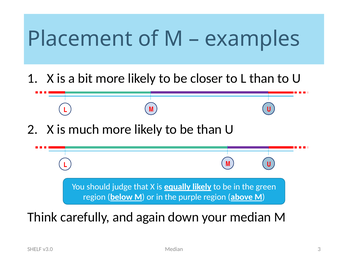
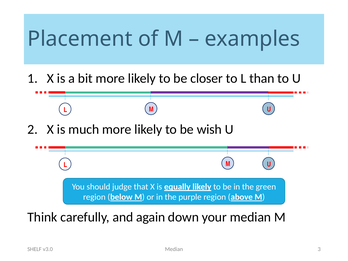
be than: than -> wish
